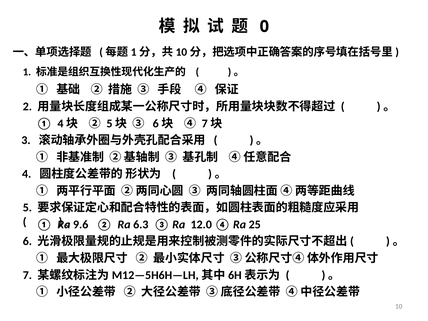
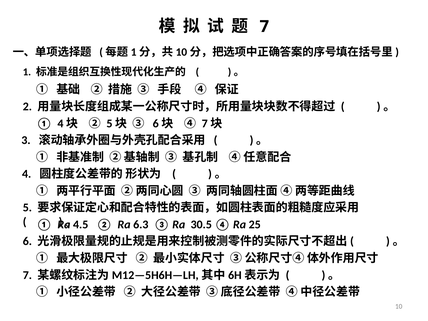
0 at (264, 26): 0 -> 7
9.6: 9.6 -> 4.5
12.0: 12.0 -> 30.5
